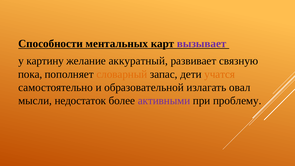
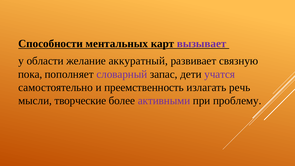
картину: картину -> области
словарный colour: orange -> purple
учатся colour: orange -> purple
образовательной: образовательной -> преемственность
овал: овал -> речь
недостаток: недостаток -> творческие
